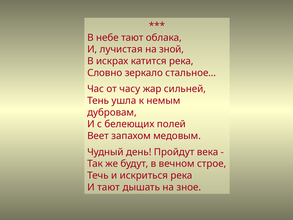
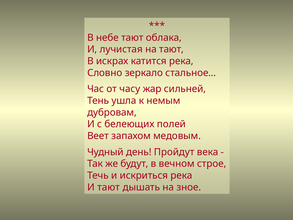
на зной: зной -> тают
